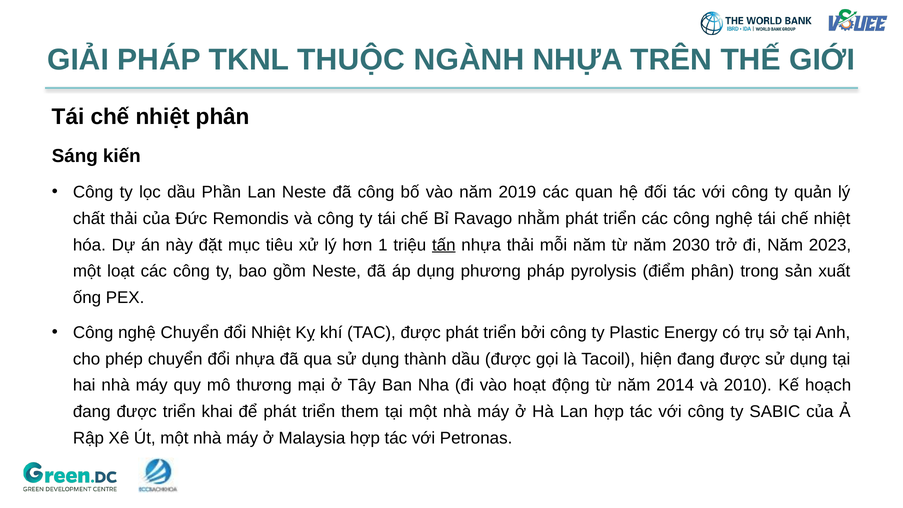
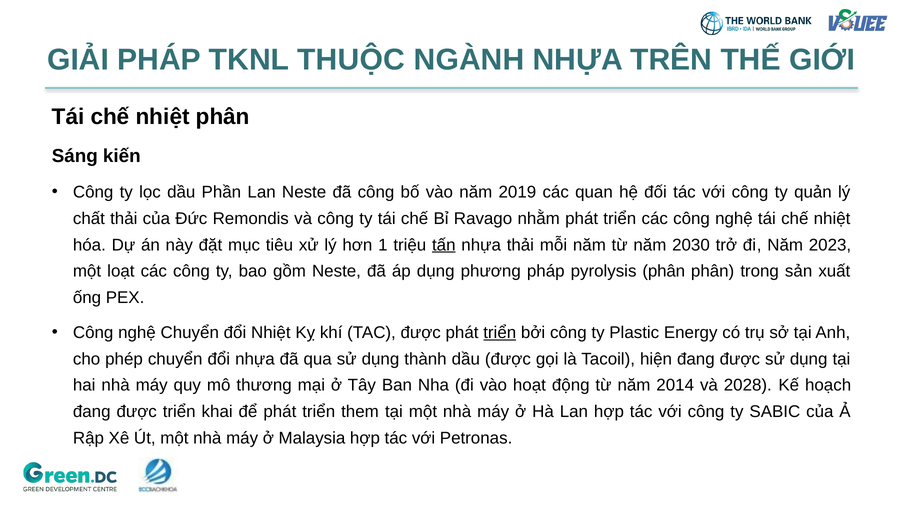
pyrolysis điểm: điểm -> phân
triển at (500, 333) underline: none -> present
2010: 2010 -> 2028
